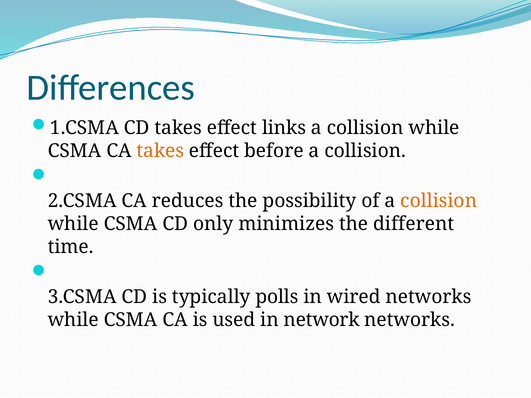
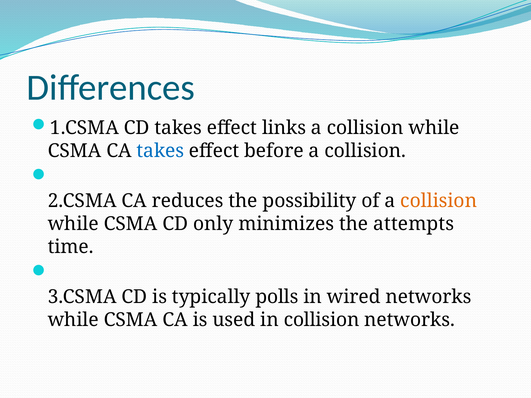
takes at (160, 151) colour: orange -> blue
different: different -> attempts
in network: network -> collision
